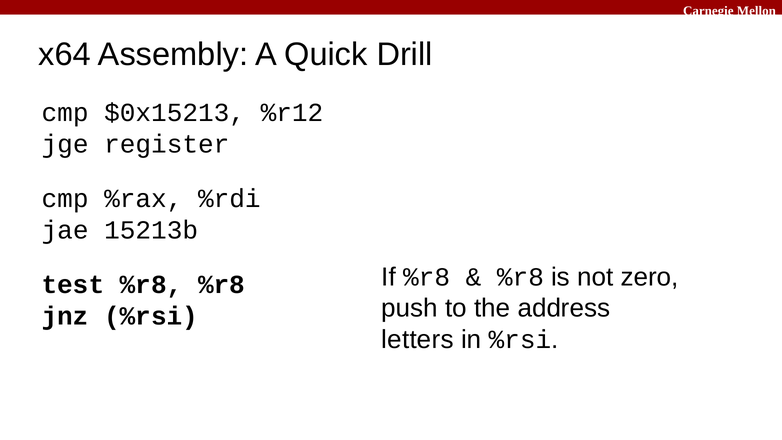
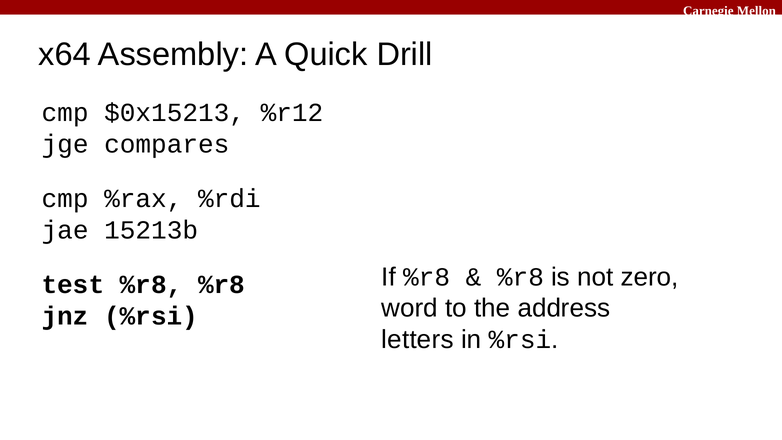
register: register -> compares
push: push -> word
